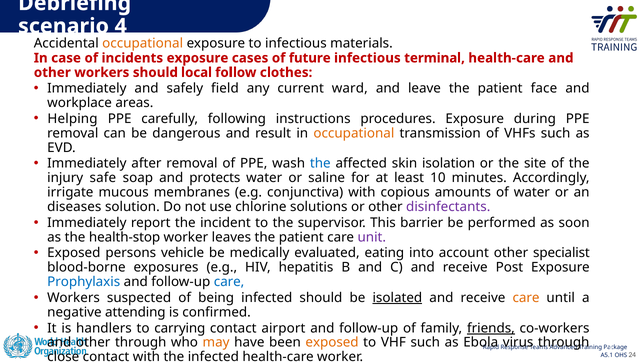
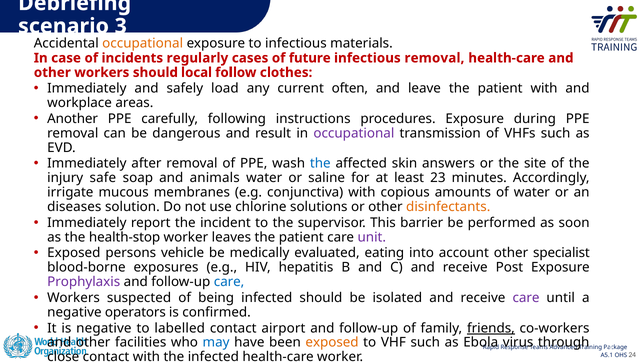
scenario 4: 4 -> 3
incidents exposure: exposure -> regularly
infectious terminal: terminal -> removal
field: field -> load
ward: ward -> often
patient face: face -> with
Helping: Helping -> Another
occupational at (354, 133) colour: orange -> purple
isolation: isolation -> answers
protects: protects -> animals
10: 10 -> 23
disinfectants colour: purple -> orange
Prophylaxis colour: blue -> purple
isolated underline: present -> none
care at (526, 298) colour: orange -> purple
attending: attending -> operators
is handlers: handlers -> negative
carrying: carrying -> labelled
other through: through -> facilities
may colour: orange -> blue
